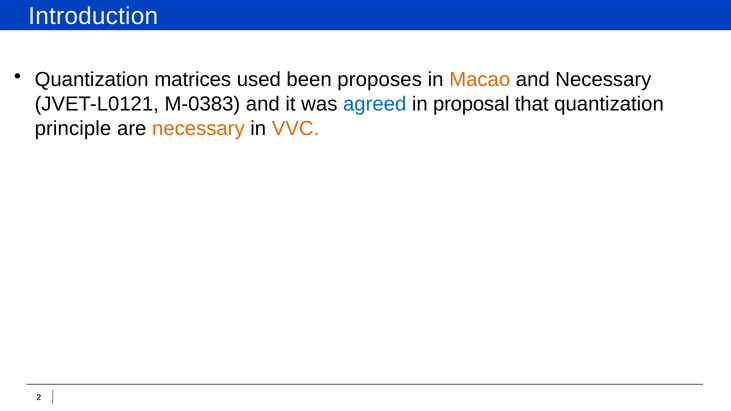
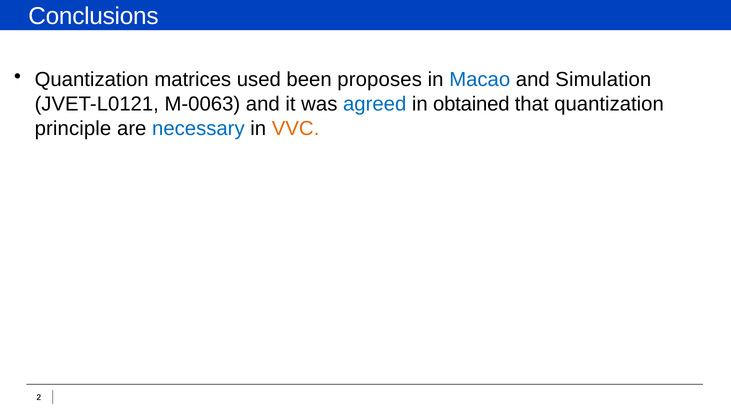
Introduction: Introduction -> Conclusions
Macao colour: orange -> blue
and Necessary: Necessary -> Simulation
M-0383: M-0383 -> M-0063
proposal: proposal -> obtained
necessary at (198, 128) colour: orange -> blue
